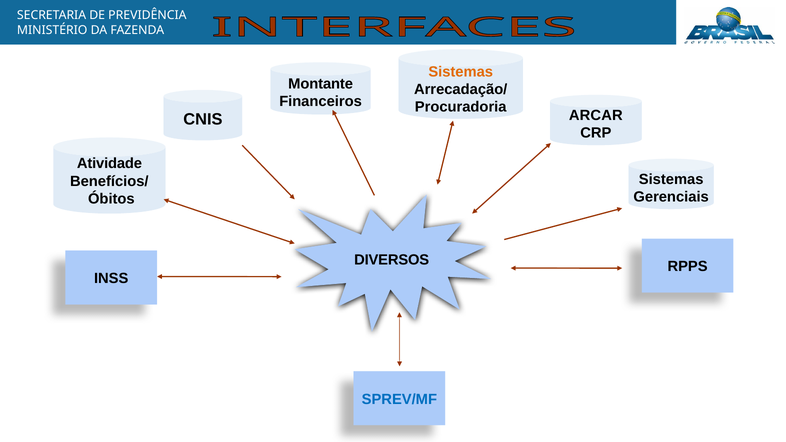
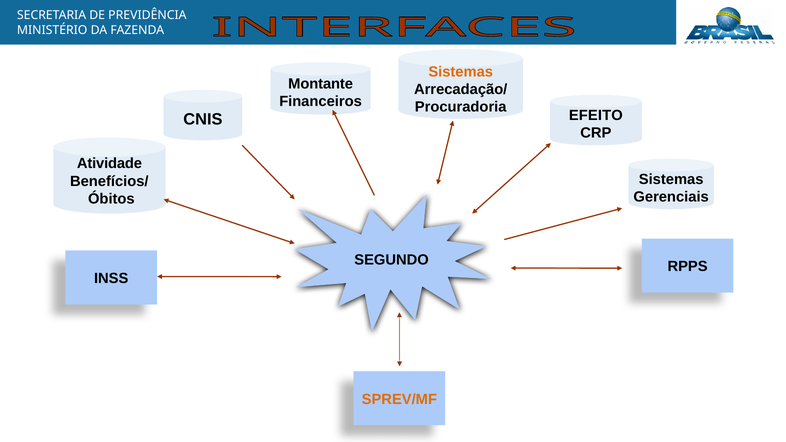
ARCAR: ARCAR -> EFEITO
DIVERSOS: DIVERSOS -> SEGUNDO
SPREV/MF colour: blue -> orange
